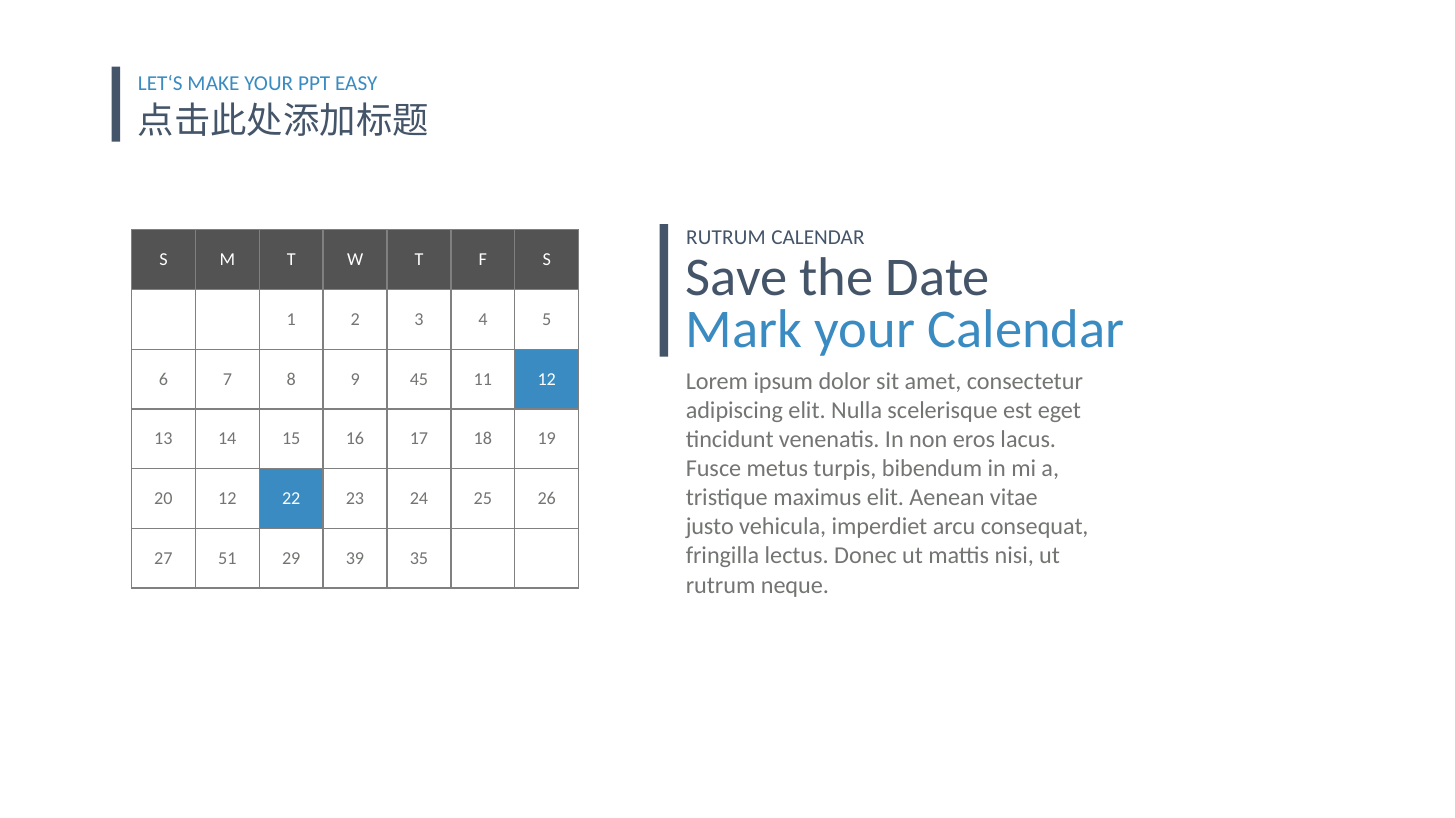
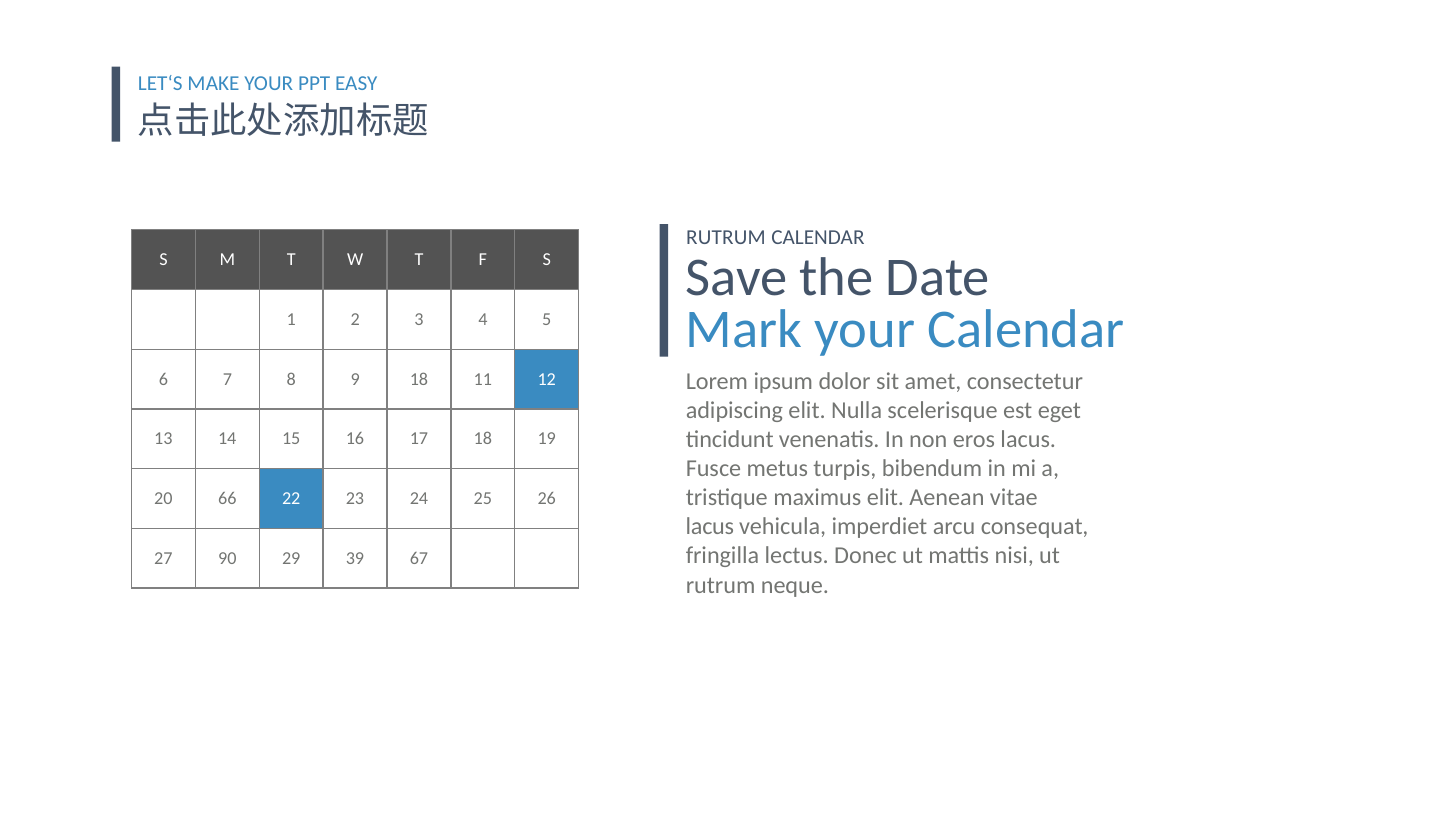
9 45: 45 -> 18
20 12: 12 -> 66
justo at (710, 527): justo -> lacus
51: 51 -> 90
35: 35 -> 67
